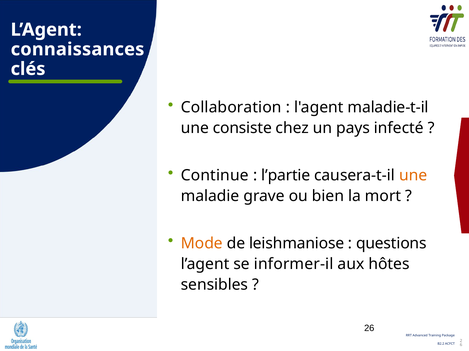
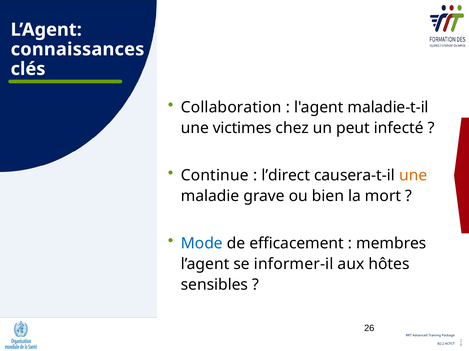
consiste: consiste -> victimes
pays: pays -> peut
l’partie: l’partie -> l’direct
Mode colour: orange -> blue
leishmaniose: leishmaniose -> efficacement
questions: questions -> membres
